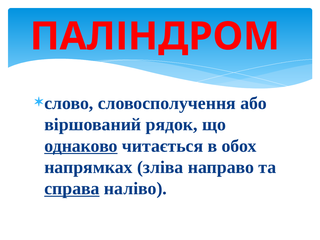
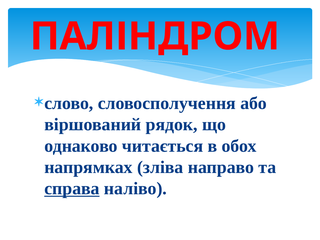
однаково underline: present -> none
